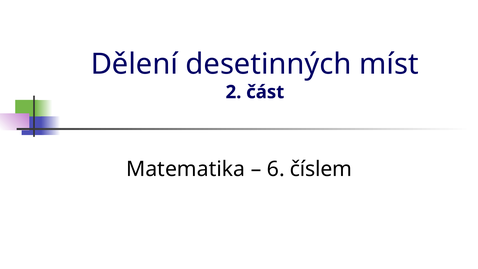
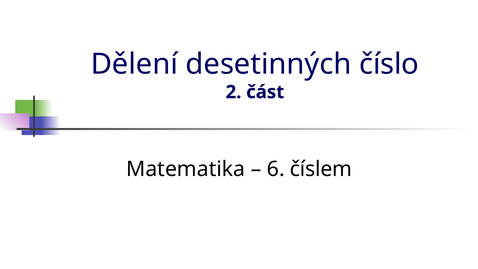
míst: míst -> číslo
